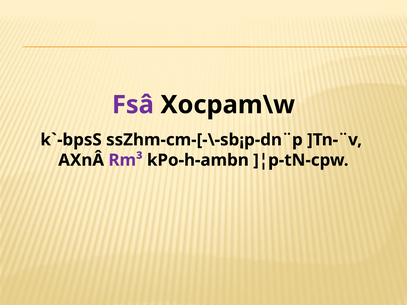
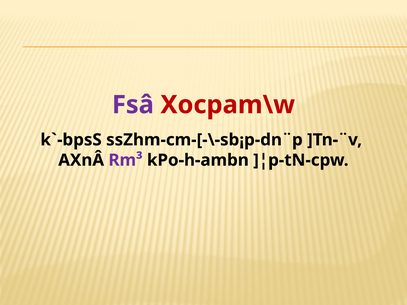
Xocpam\w colour: black -> red
